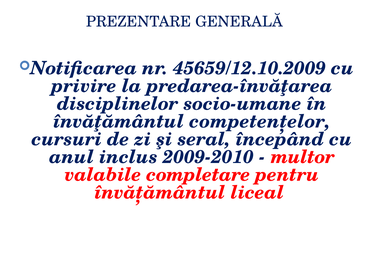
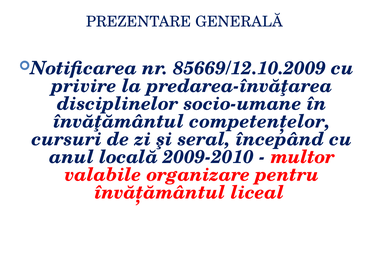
45659/12.10.2009: 45659/12.10.2009 -> 85669/12.10.2009
inclus: inclus -> locală
completare: completare -> organizare
